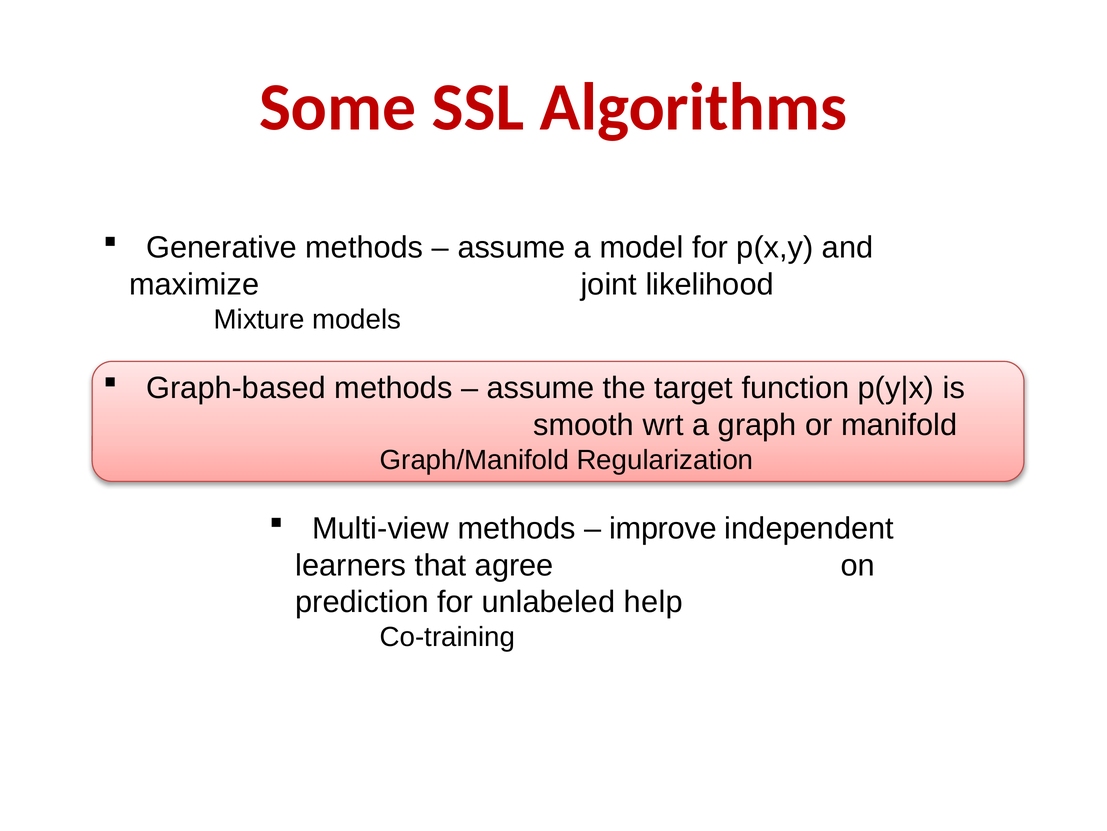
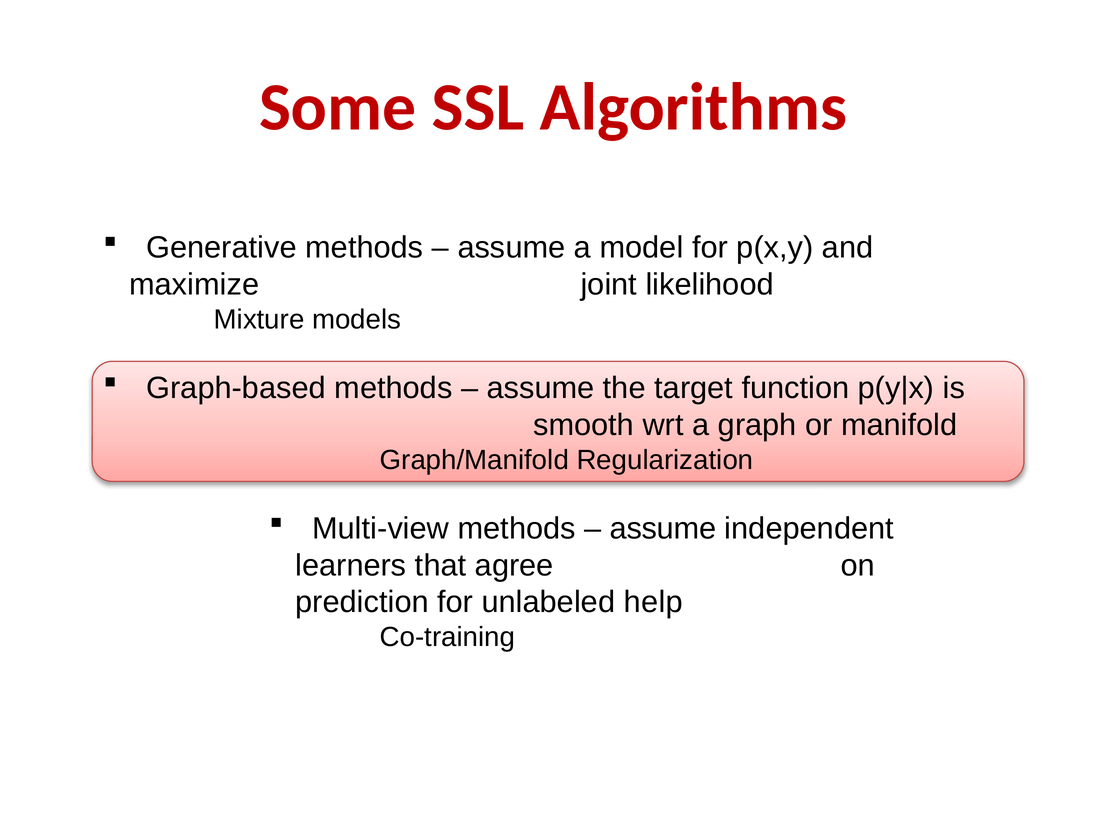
improve at (663, 528): improve -> assume
